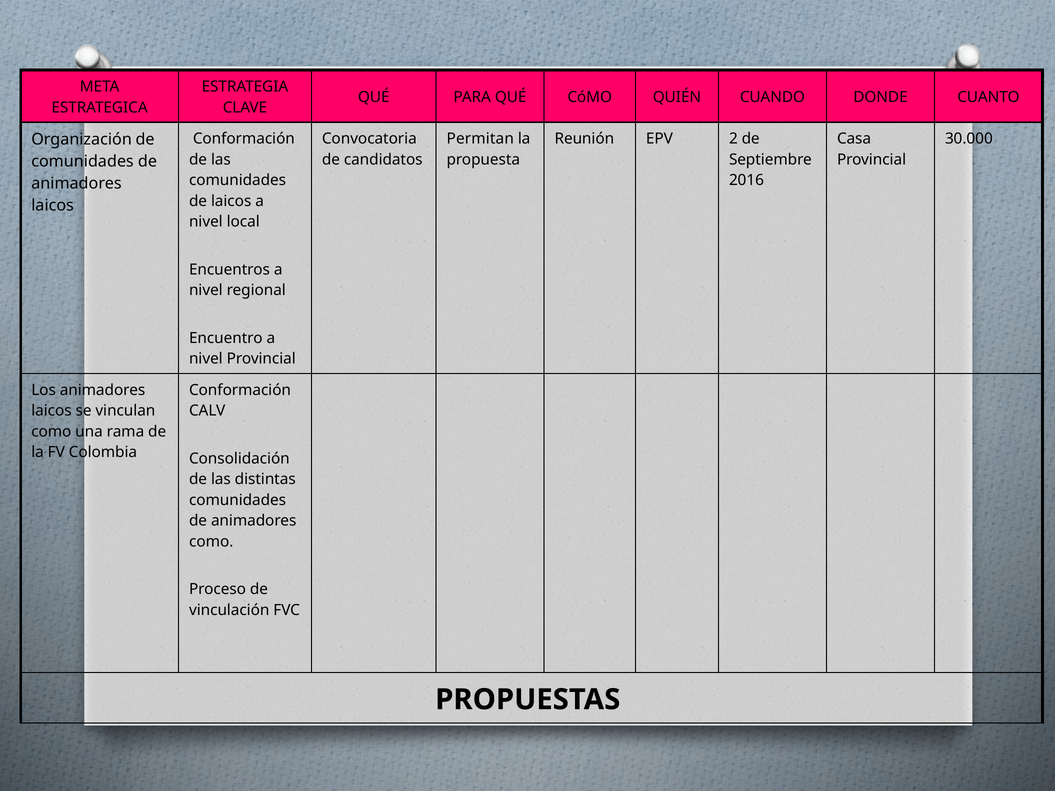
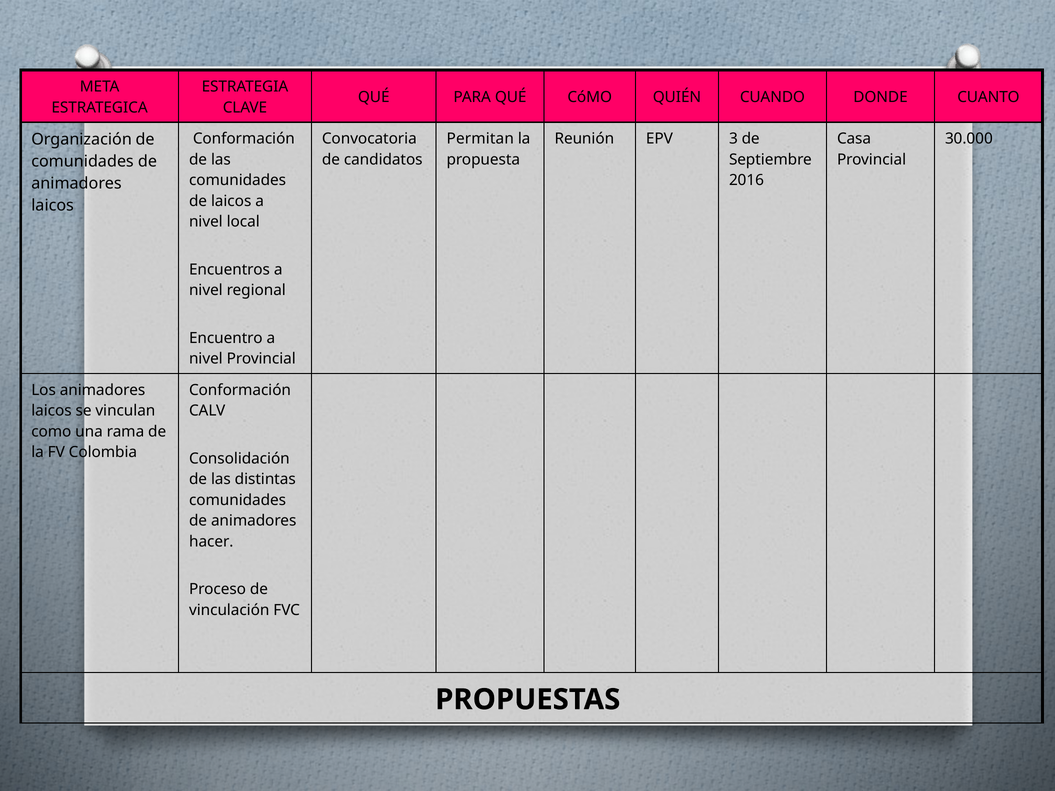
2: 2 -> 3
como at (211, 542): como -> hacer
